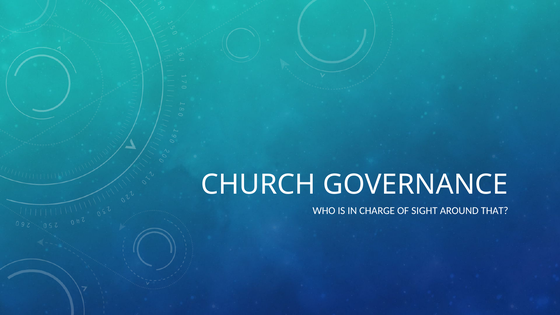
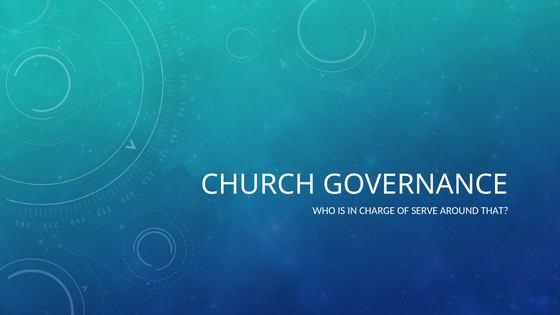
SIGHT: SIGHT -> SERVE
